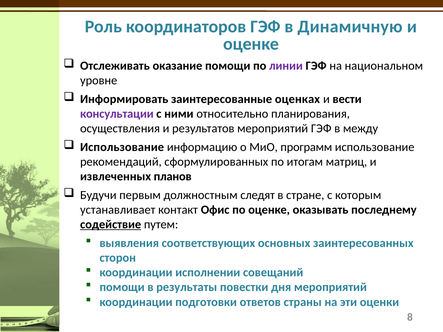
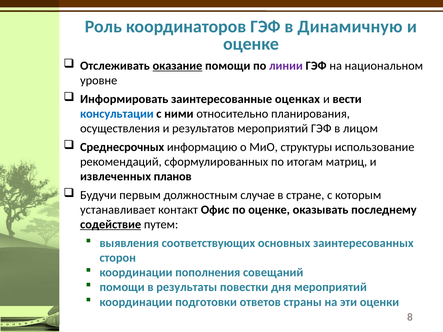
оказание underline: none -> present
консультации colour: purple -> blue
между: между -> лицом
Использование at (122, 147): Использование -> Среднесрочных
программ: программ -> структуры
следят: следят -> случае
исполнении: исполнении -> пополнения
